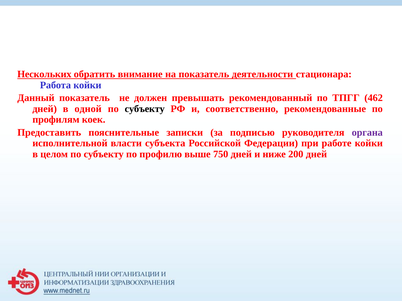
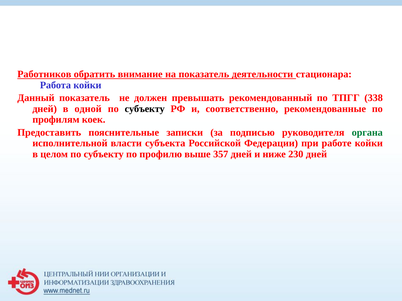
Нескольких: Нескольких -> Работников
462: 462 -> 338
органа colour: purple -> green
750: 750 -> 357
200: 200 -> 230
